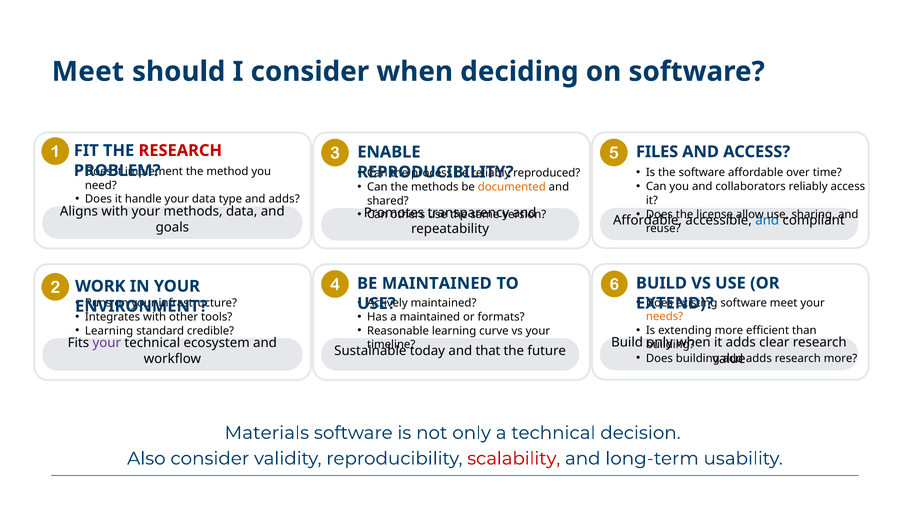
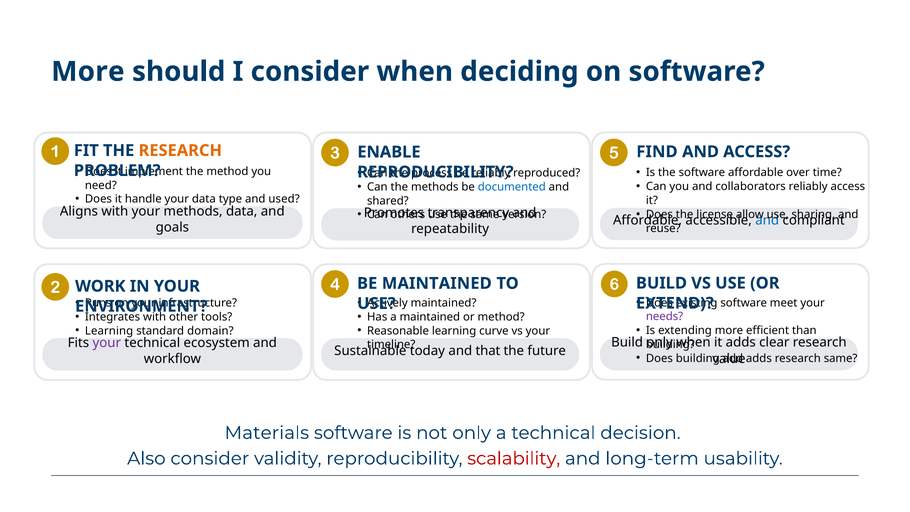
Meet at (88, 72): Meet -> More
RESEARCH at (180, 150) colour: red -> orange
FILES: FILES -> FIND
documented colour: orange -> blue
and adds: adds -> used
or formats: formats -> method
needs colour: orange -> purple
credible: credible -> domain
research more: more -> same
